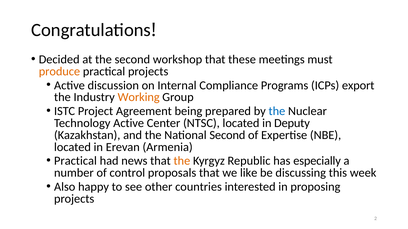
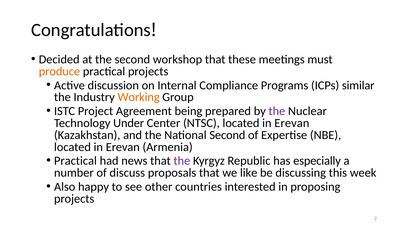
export: export -> similar
the at (277, 111) colour: blue -> purple
Technology Active: Active -> Under
NTSC located in Deputy: Deputy -> Erevan
the at (182, 161) colour: orange -> purple
control: control -> discuss
